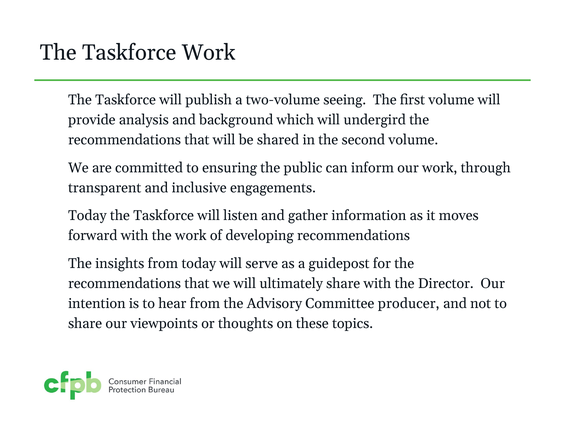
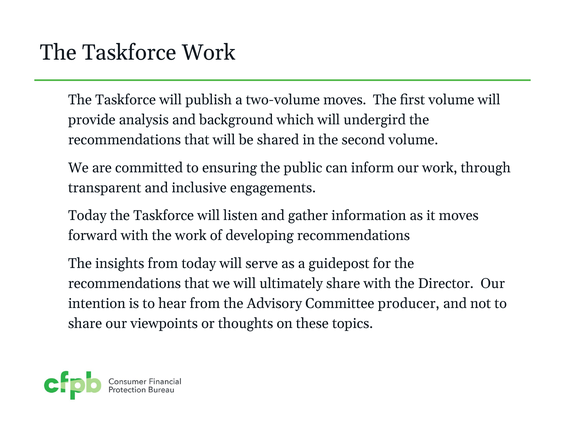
two-volume seeing: seeing -> moves
